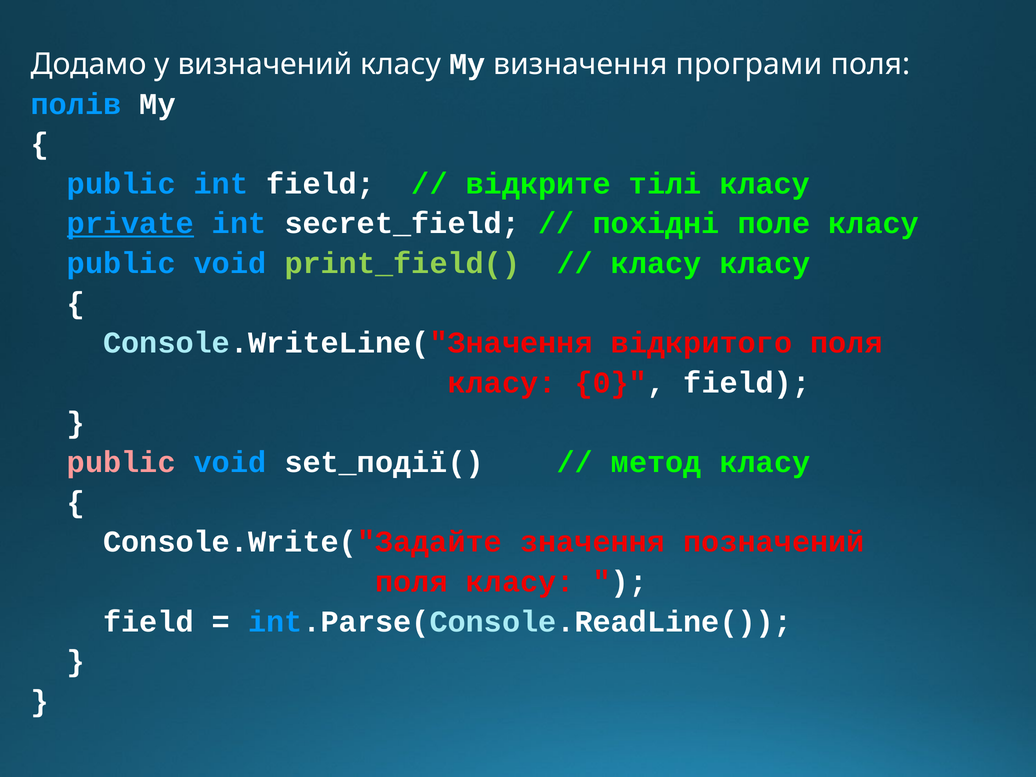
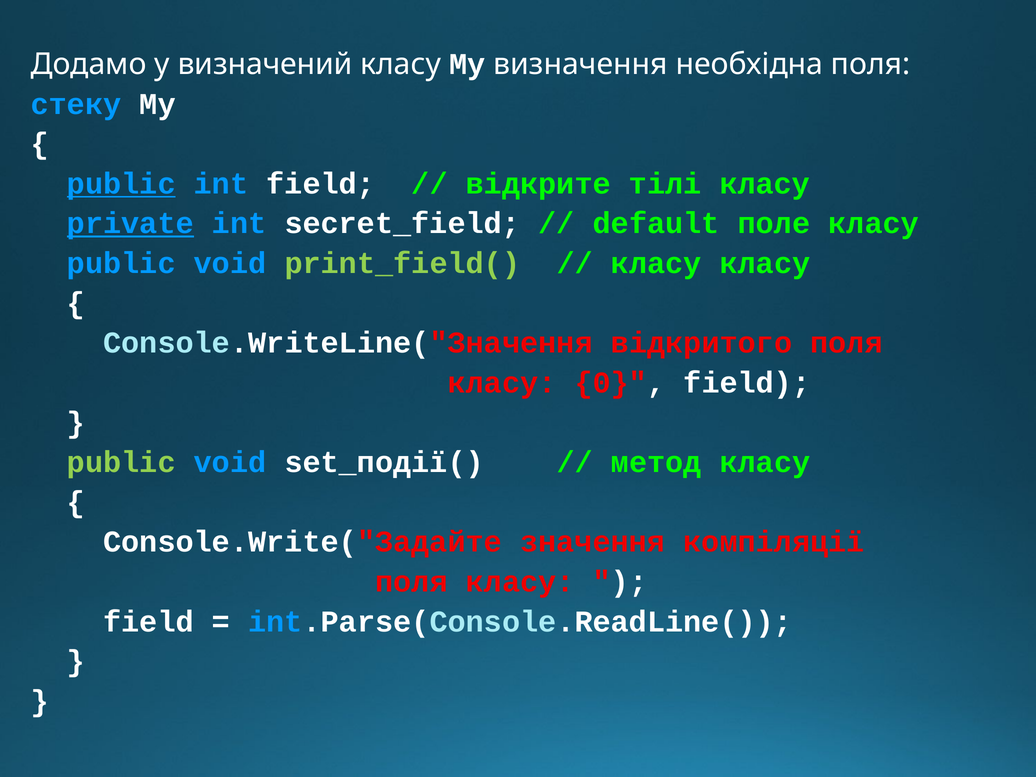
програми: програми -> необхідна
полів: полів -> стеку
public at (121, 184) underline: none -> present
похідні: похідні -> default
public at (121, 462) colour: pink -> light green
позначений: позначений -> компіляції
